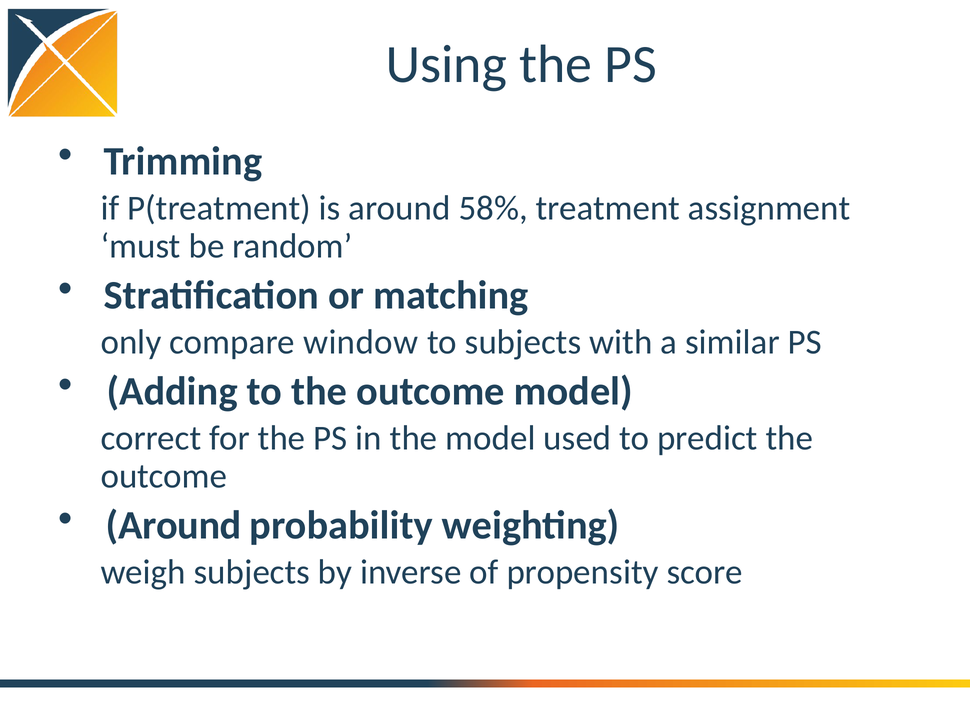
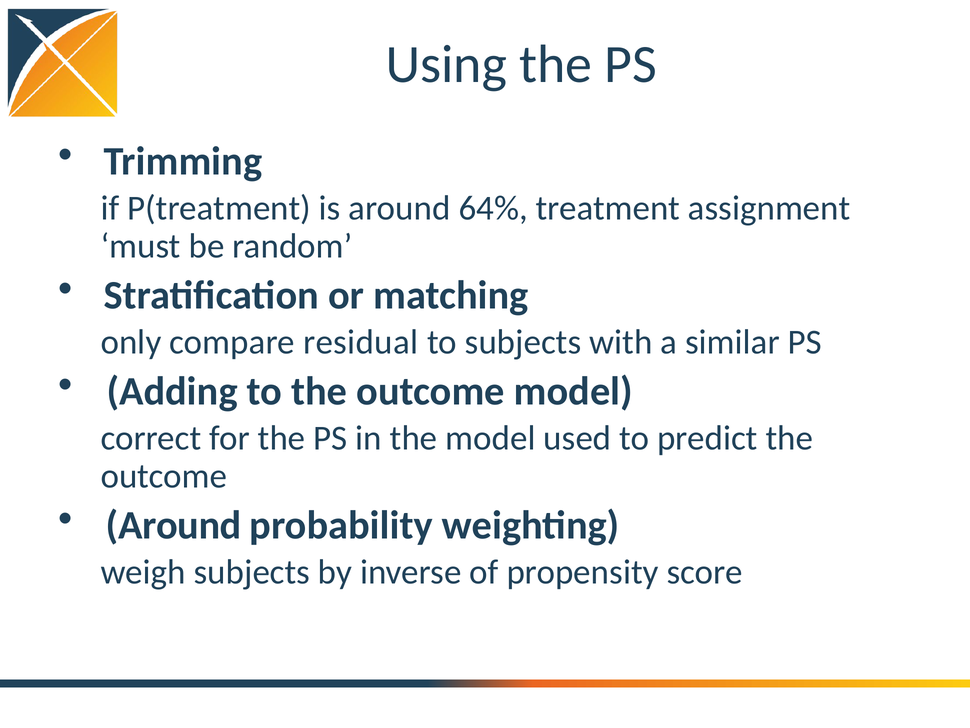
58%: 58% -> 64%
window: window -> residual
